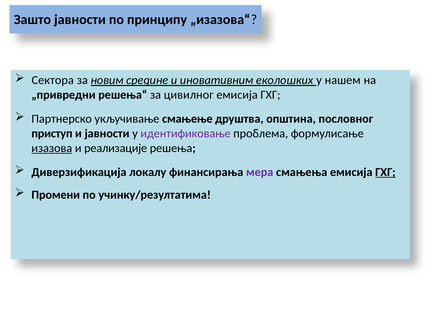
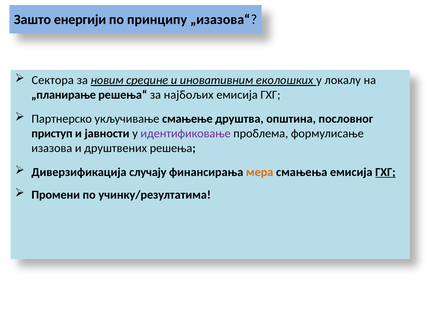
Зашто јавности: јавности -> енергији
нашем: нашем -> локалу
„привредни: „привредни -> „планирање
цивилног: цивилног -> најбољих
изазова underline: present -> none
реализације: реализације -> друштвених
локалу: локалу -> случају
мера colour: purple -> orange
